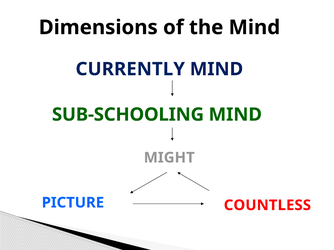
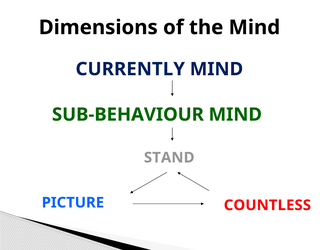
SUB-SCHOOLING: SUB-SCHOOLING -> SUB-BEHAVIOUR
MIGHT: MIGHT -> STAND
